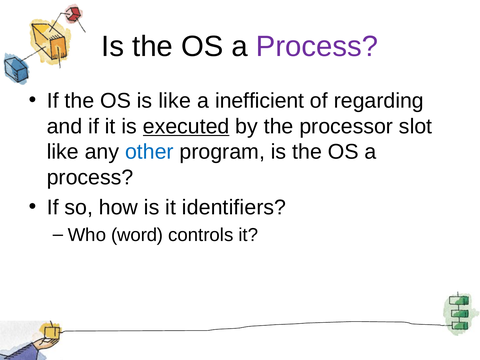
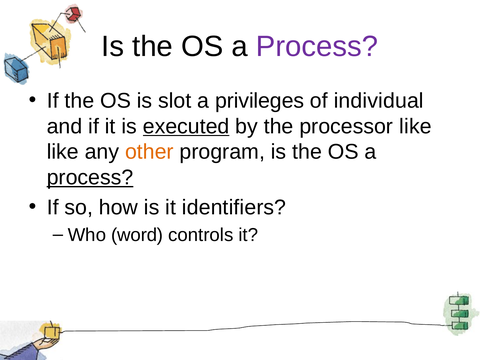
is like: like -> slot
inefficient: inefficient -> privileges
regarding: regarding -> individual
processor slot: slot -> like
other colour: blue -> orange
process at (90, 178) underline: none -> present
